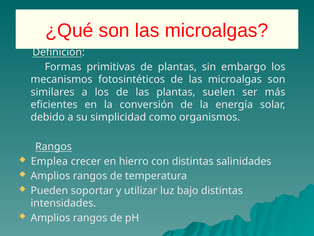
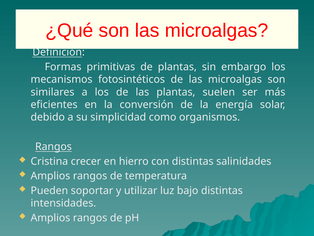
Emplea: Emplea -> Cristina
